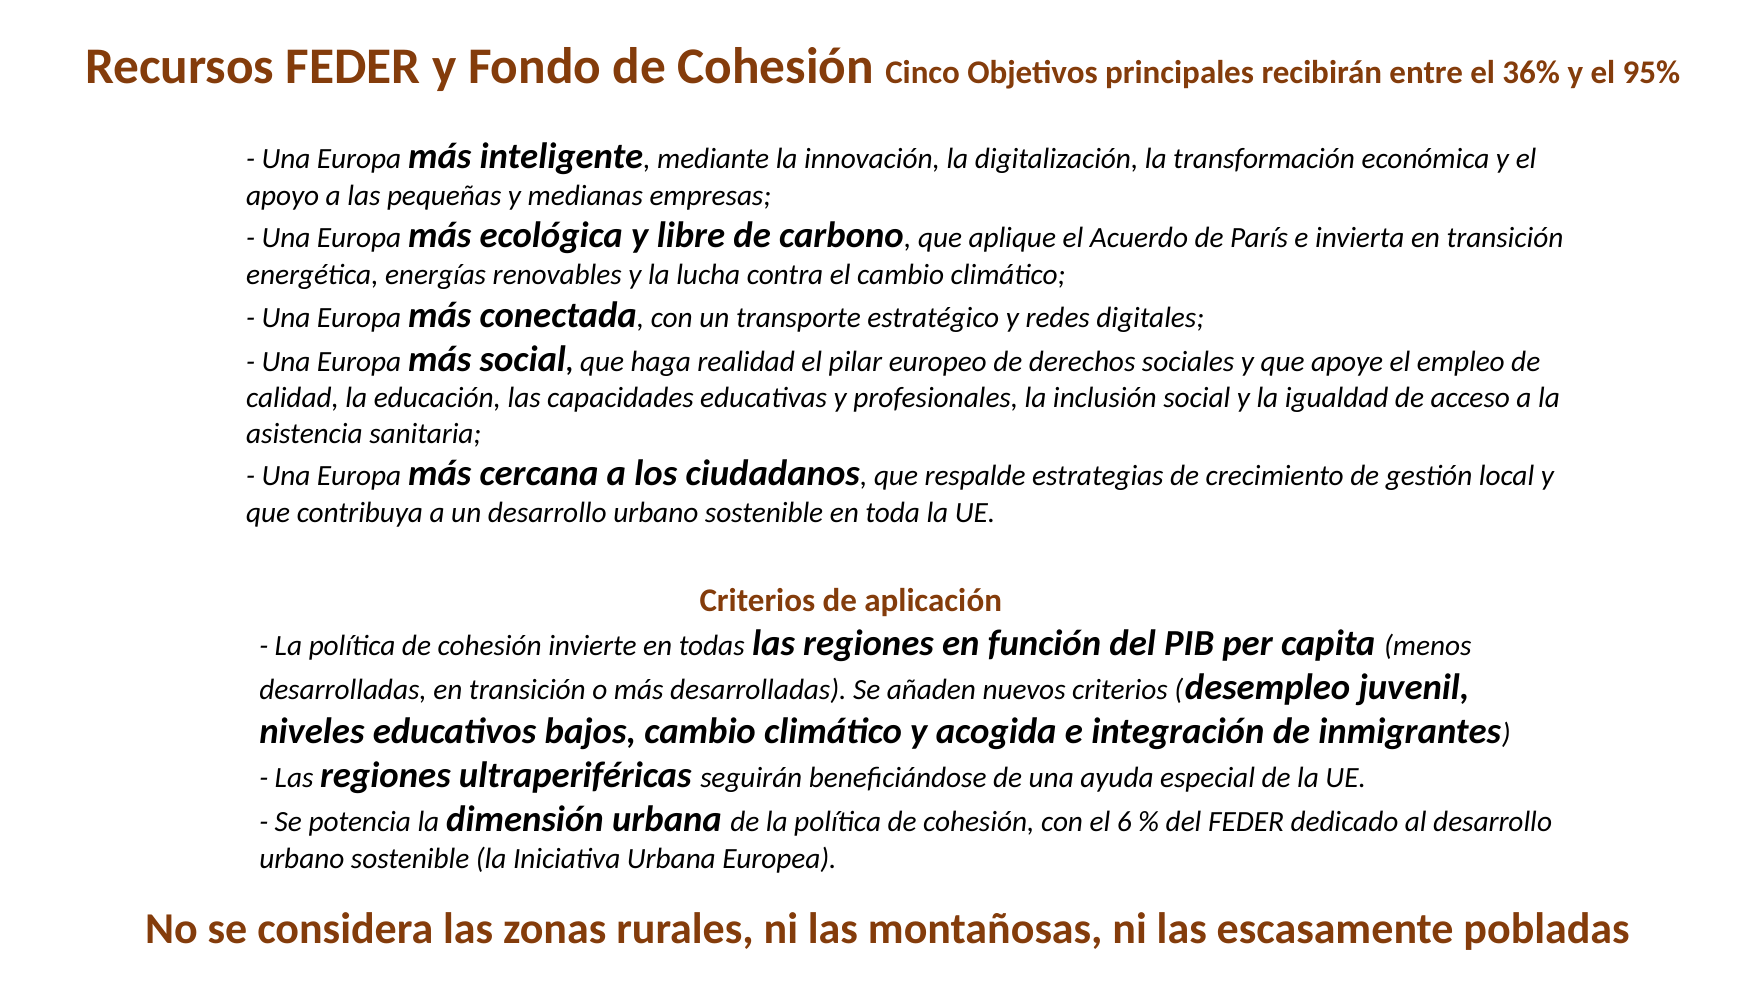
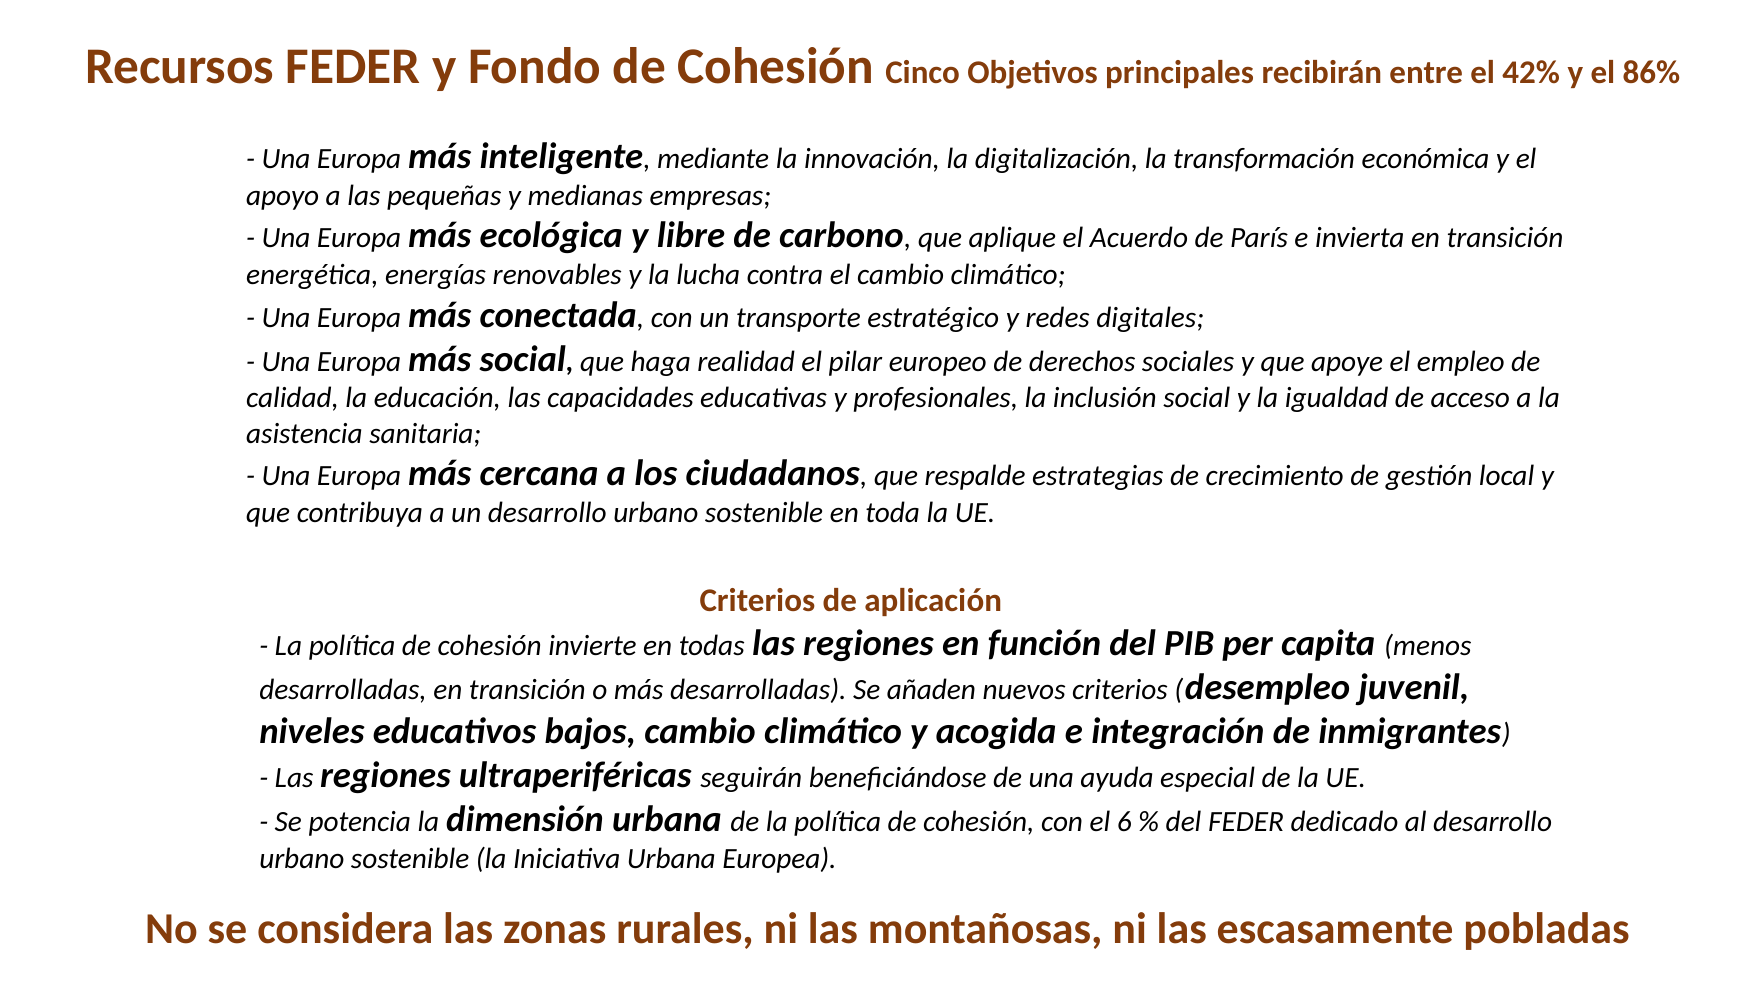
36%: 36% -> 42%
95%: 95% -> 86%
